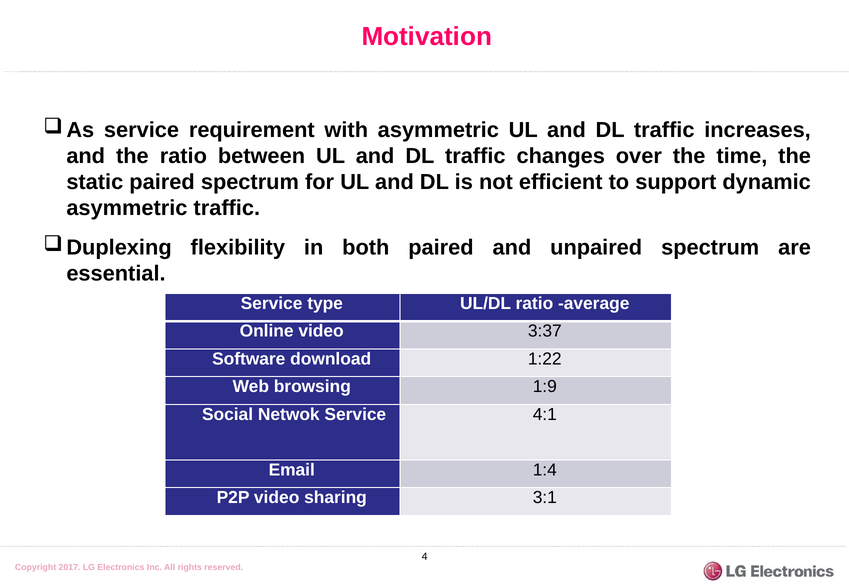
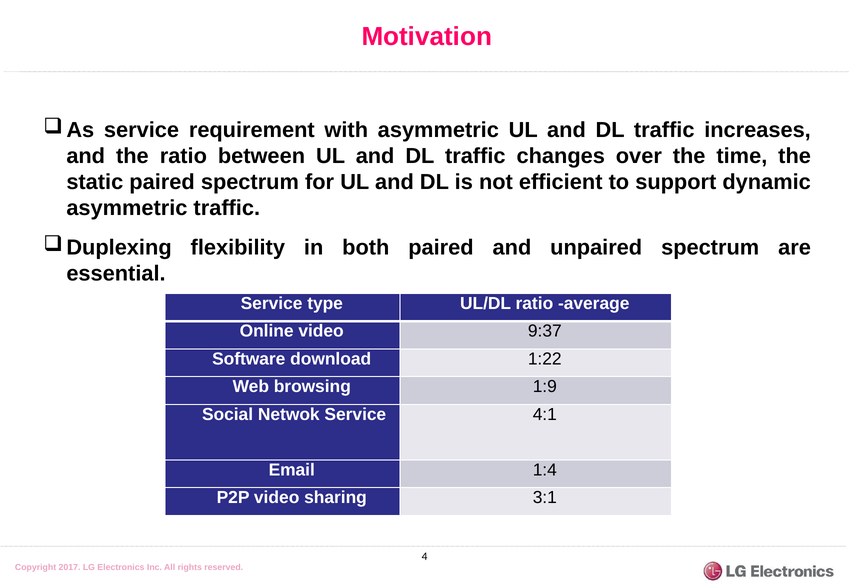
3:37: 3:37 -> 9:37
